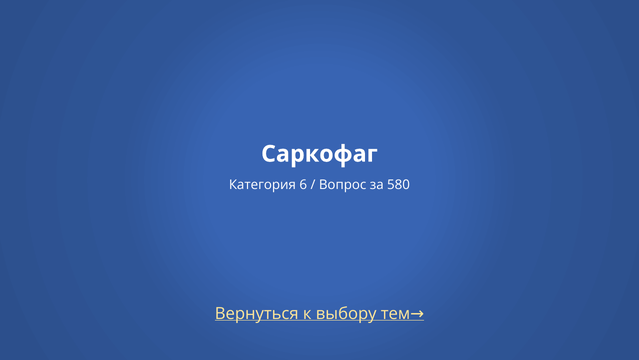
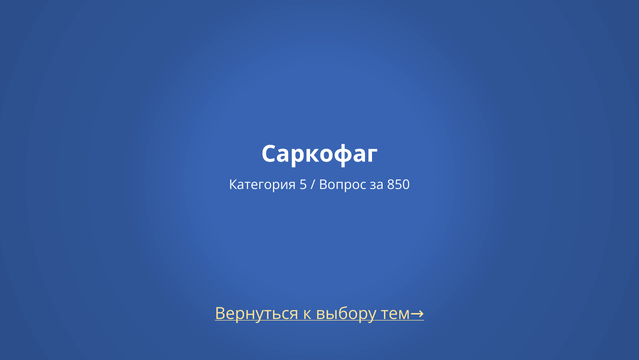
6: 6 -> 5
580: 580 -> 850
